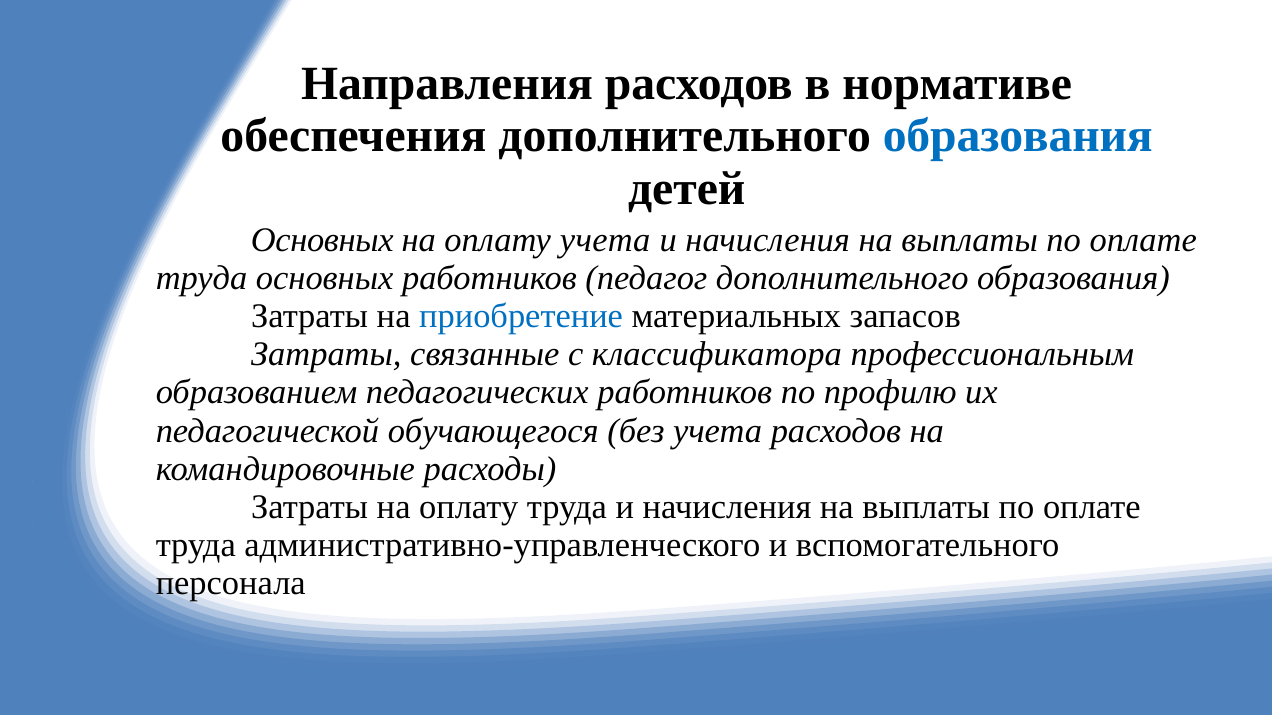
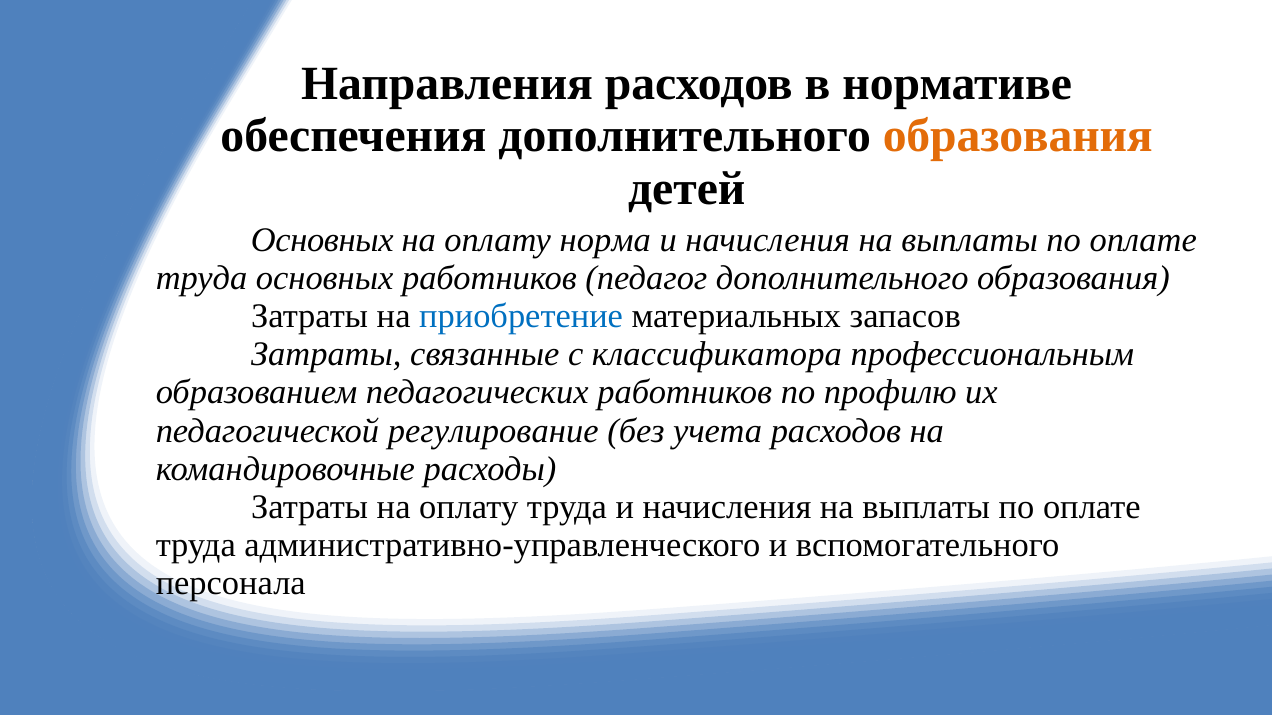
образования at (1018, 136) colour: blue -> orange
оплату учета: учета -> норма
обучающегося: обучающегося -> регулирование
